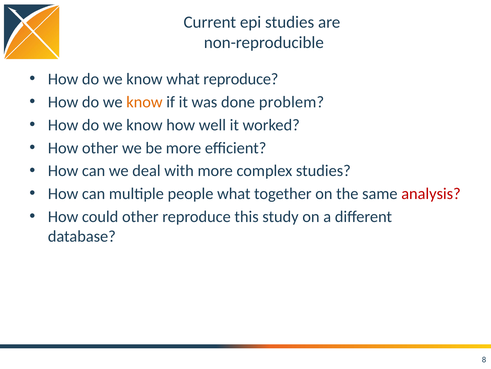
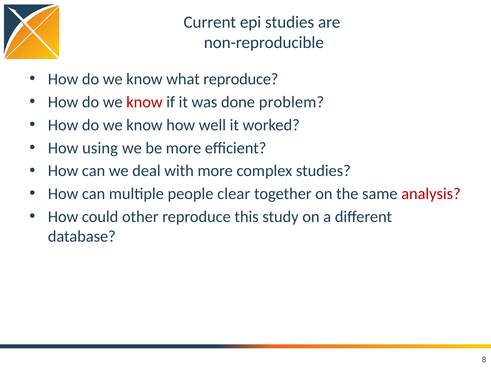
know at (144, 102) colour: orange -> red
How other: other -> using
people what: what -> clear
